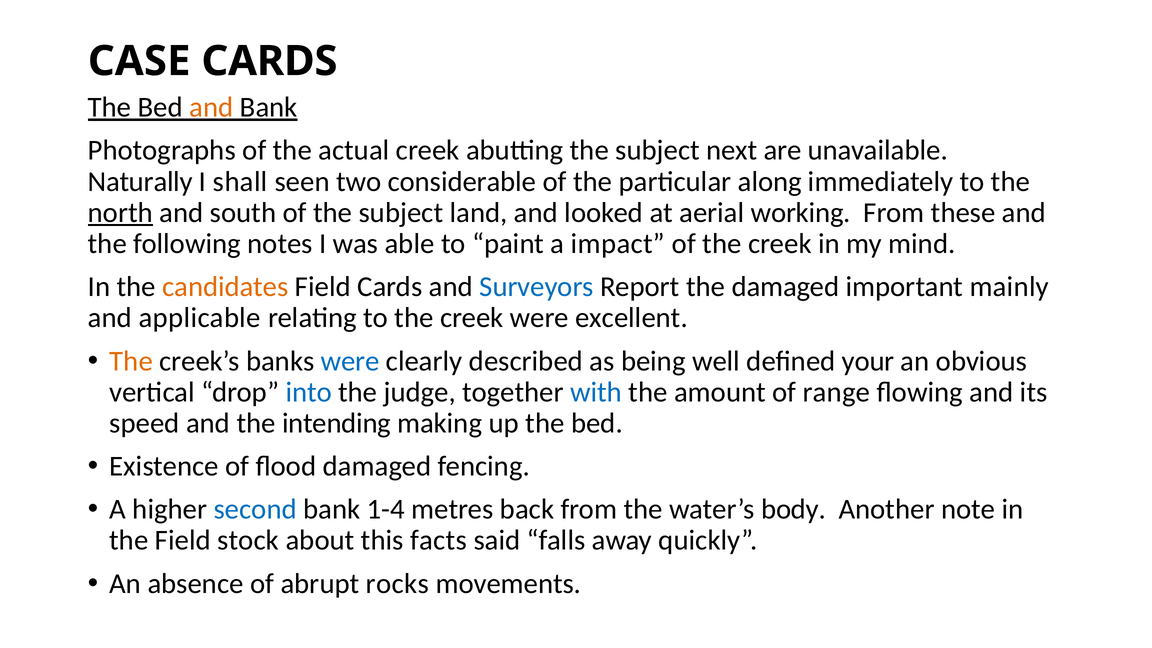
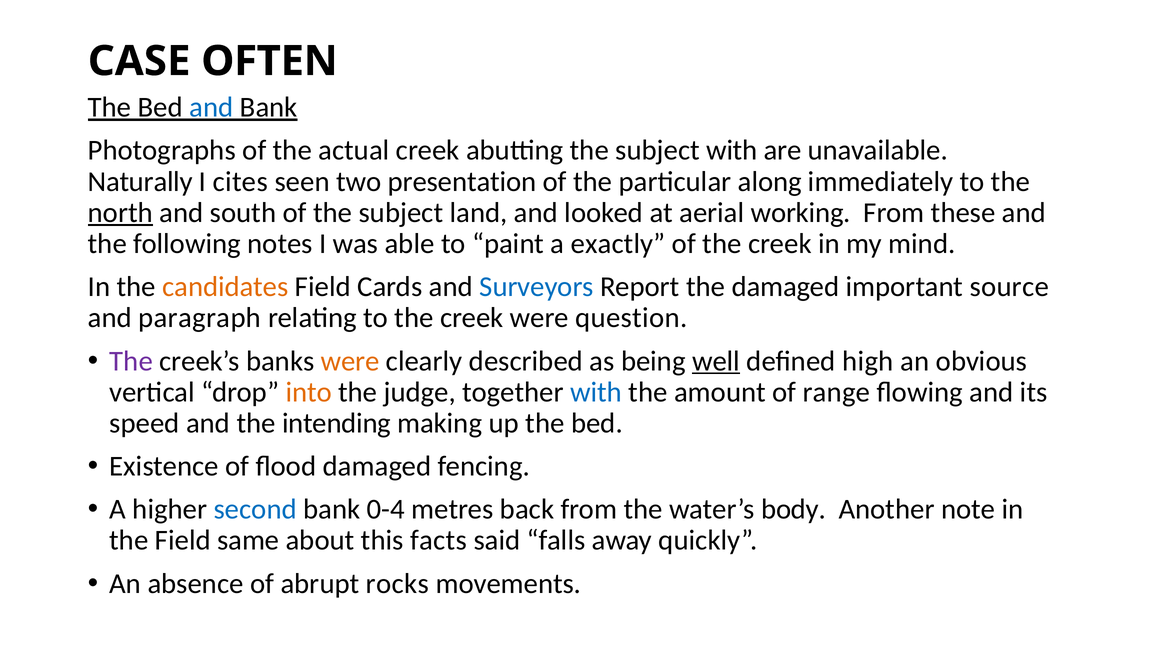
CASE CARDS: CARDS -> OFTEN
and at (211, 107) colour: orange -> blue
subject next: next -> with
shall: shall -> cites
considerable: considerable -> presentation
impact: impact -> exactly
mainly: mainly -> source
applicable: applicable -> paragraph
excellent: excellent -> question
The at (131, 361) colour: orange -> purple
were at (350, 361) colour: blue -> orange
well underline: none -> present
your: your -> high
into colour: blue -> orange
1-4: 1-4 -> 0-4
stock: stock -> same
